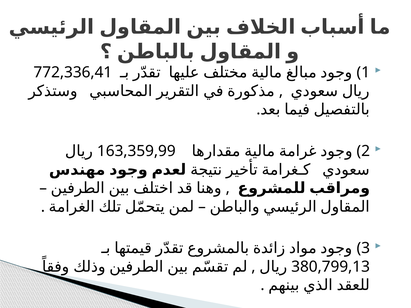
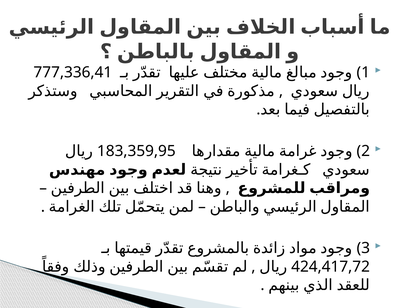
772,336,41: 772,336,41 -> 777,336,41
163,359,99: 163,359,99 -> 183,359,95
380,799,13: 380,799,13 -> 424,417,72
